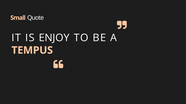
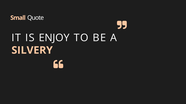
TEMPUS: TEMPUS -> SILVERY
